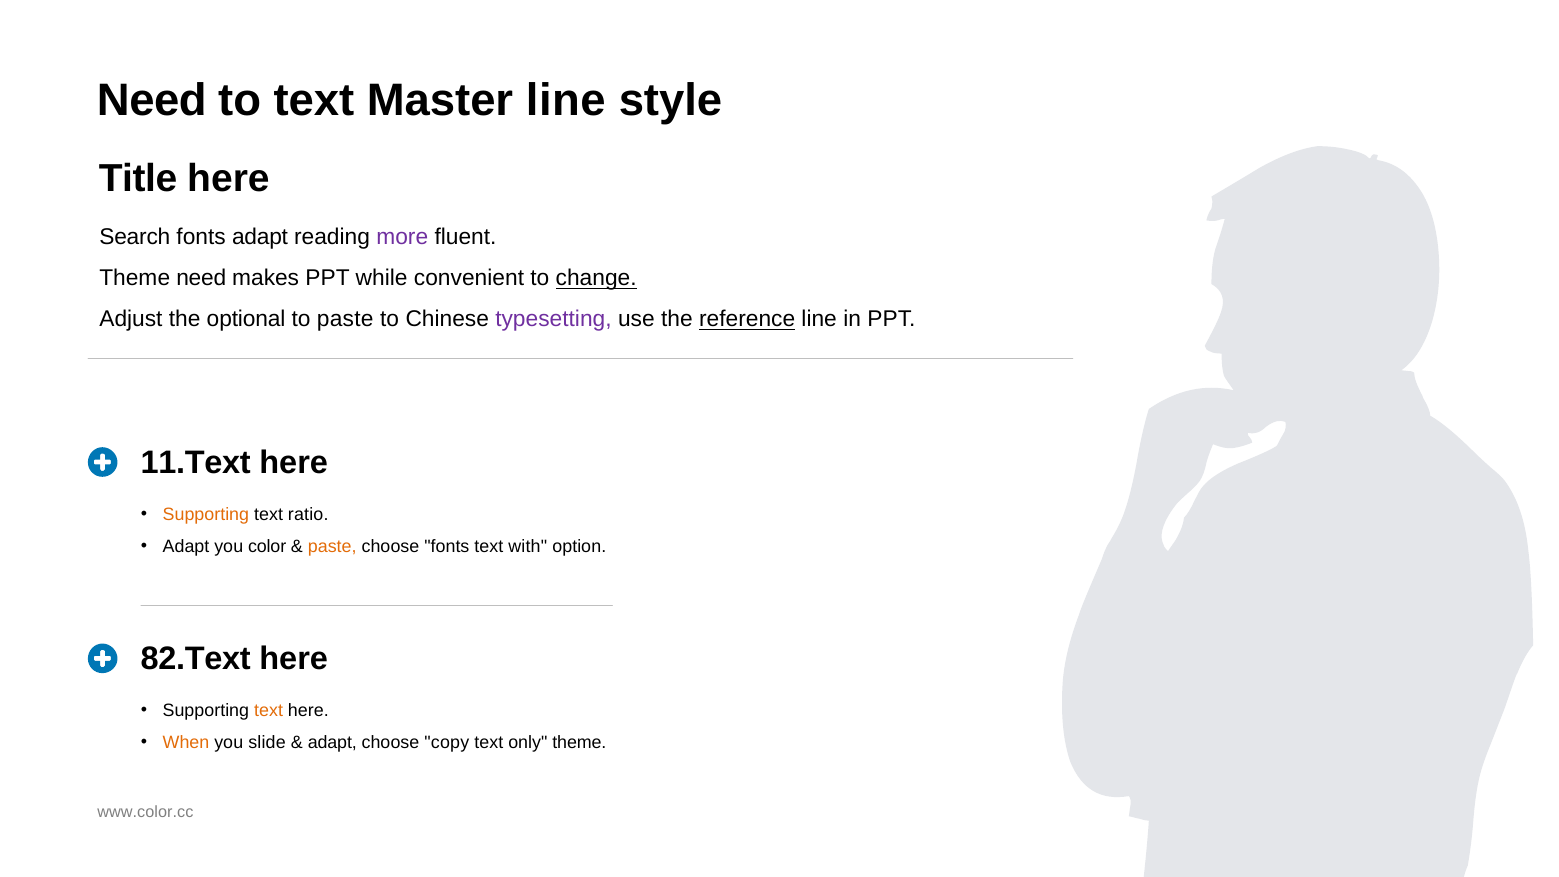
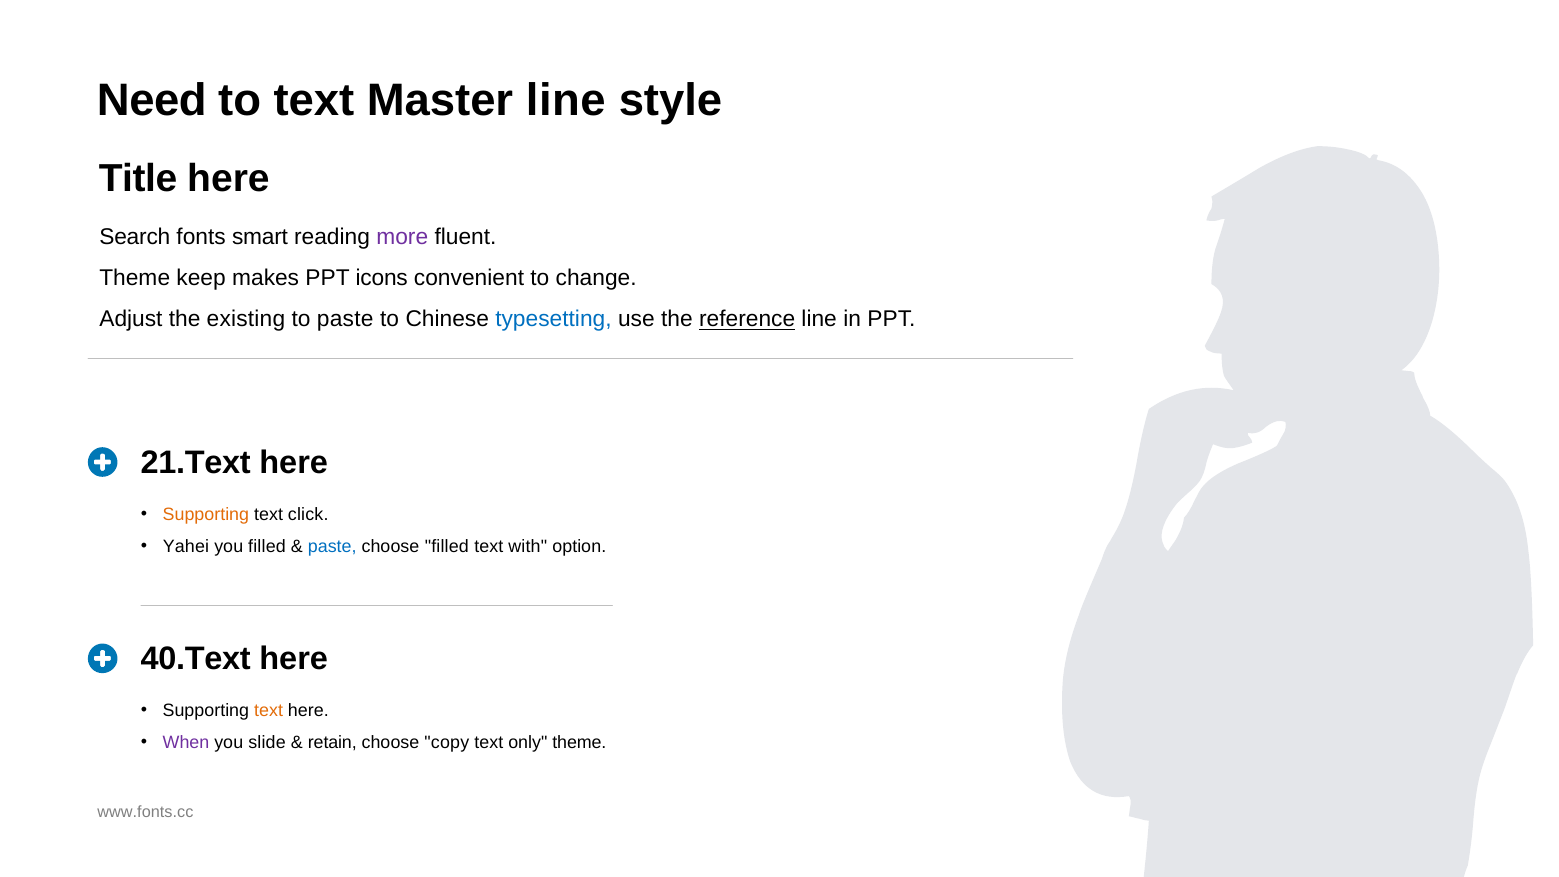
fonts adapt: adapt -> smart
Theme need: need -> keep
while: while -> icons
change underline: present -> none
optional: optional -> existing
typesetting colour: purple -> blue
11.Text: 11.Text -> 21.Text
ratio: ratio -> click
Adapt at (186, 547): Adapt -> Yahei
you color: color -> filled
paste at (332, 547) colour: orange -> blue
choose fonts: fonts -> filled
82.Text: 82.Text -> 40.Text
When colour: orange -> purple
adapt at (332, 743): adapt -> retain
www.color.cc: www.color.cc -> www.fonts.cc
